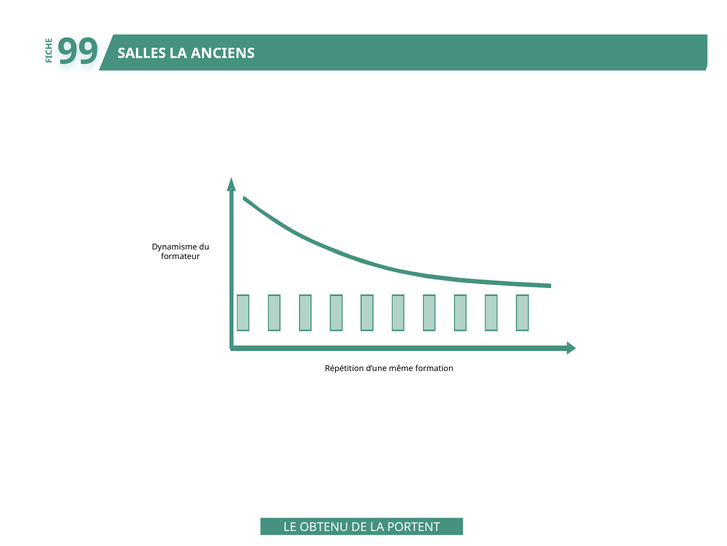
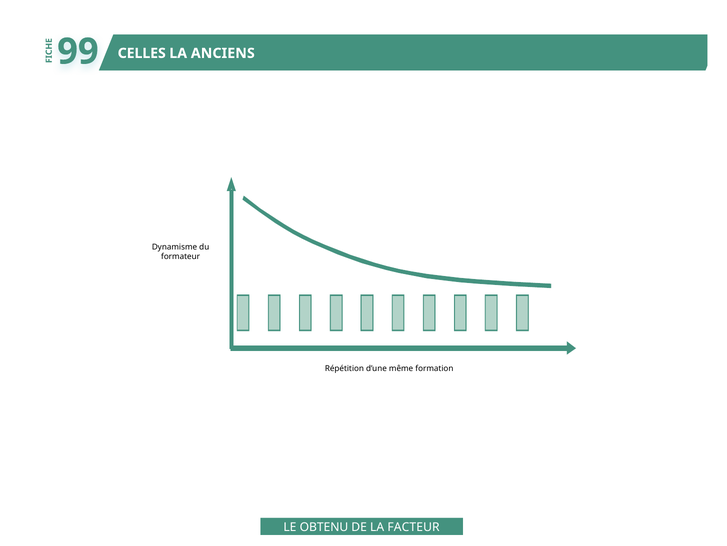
SALLES: SALLES -> CELLES
PORTENT: PORTENT -> FACTEUR
